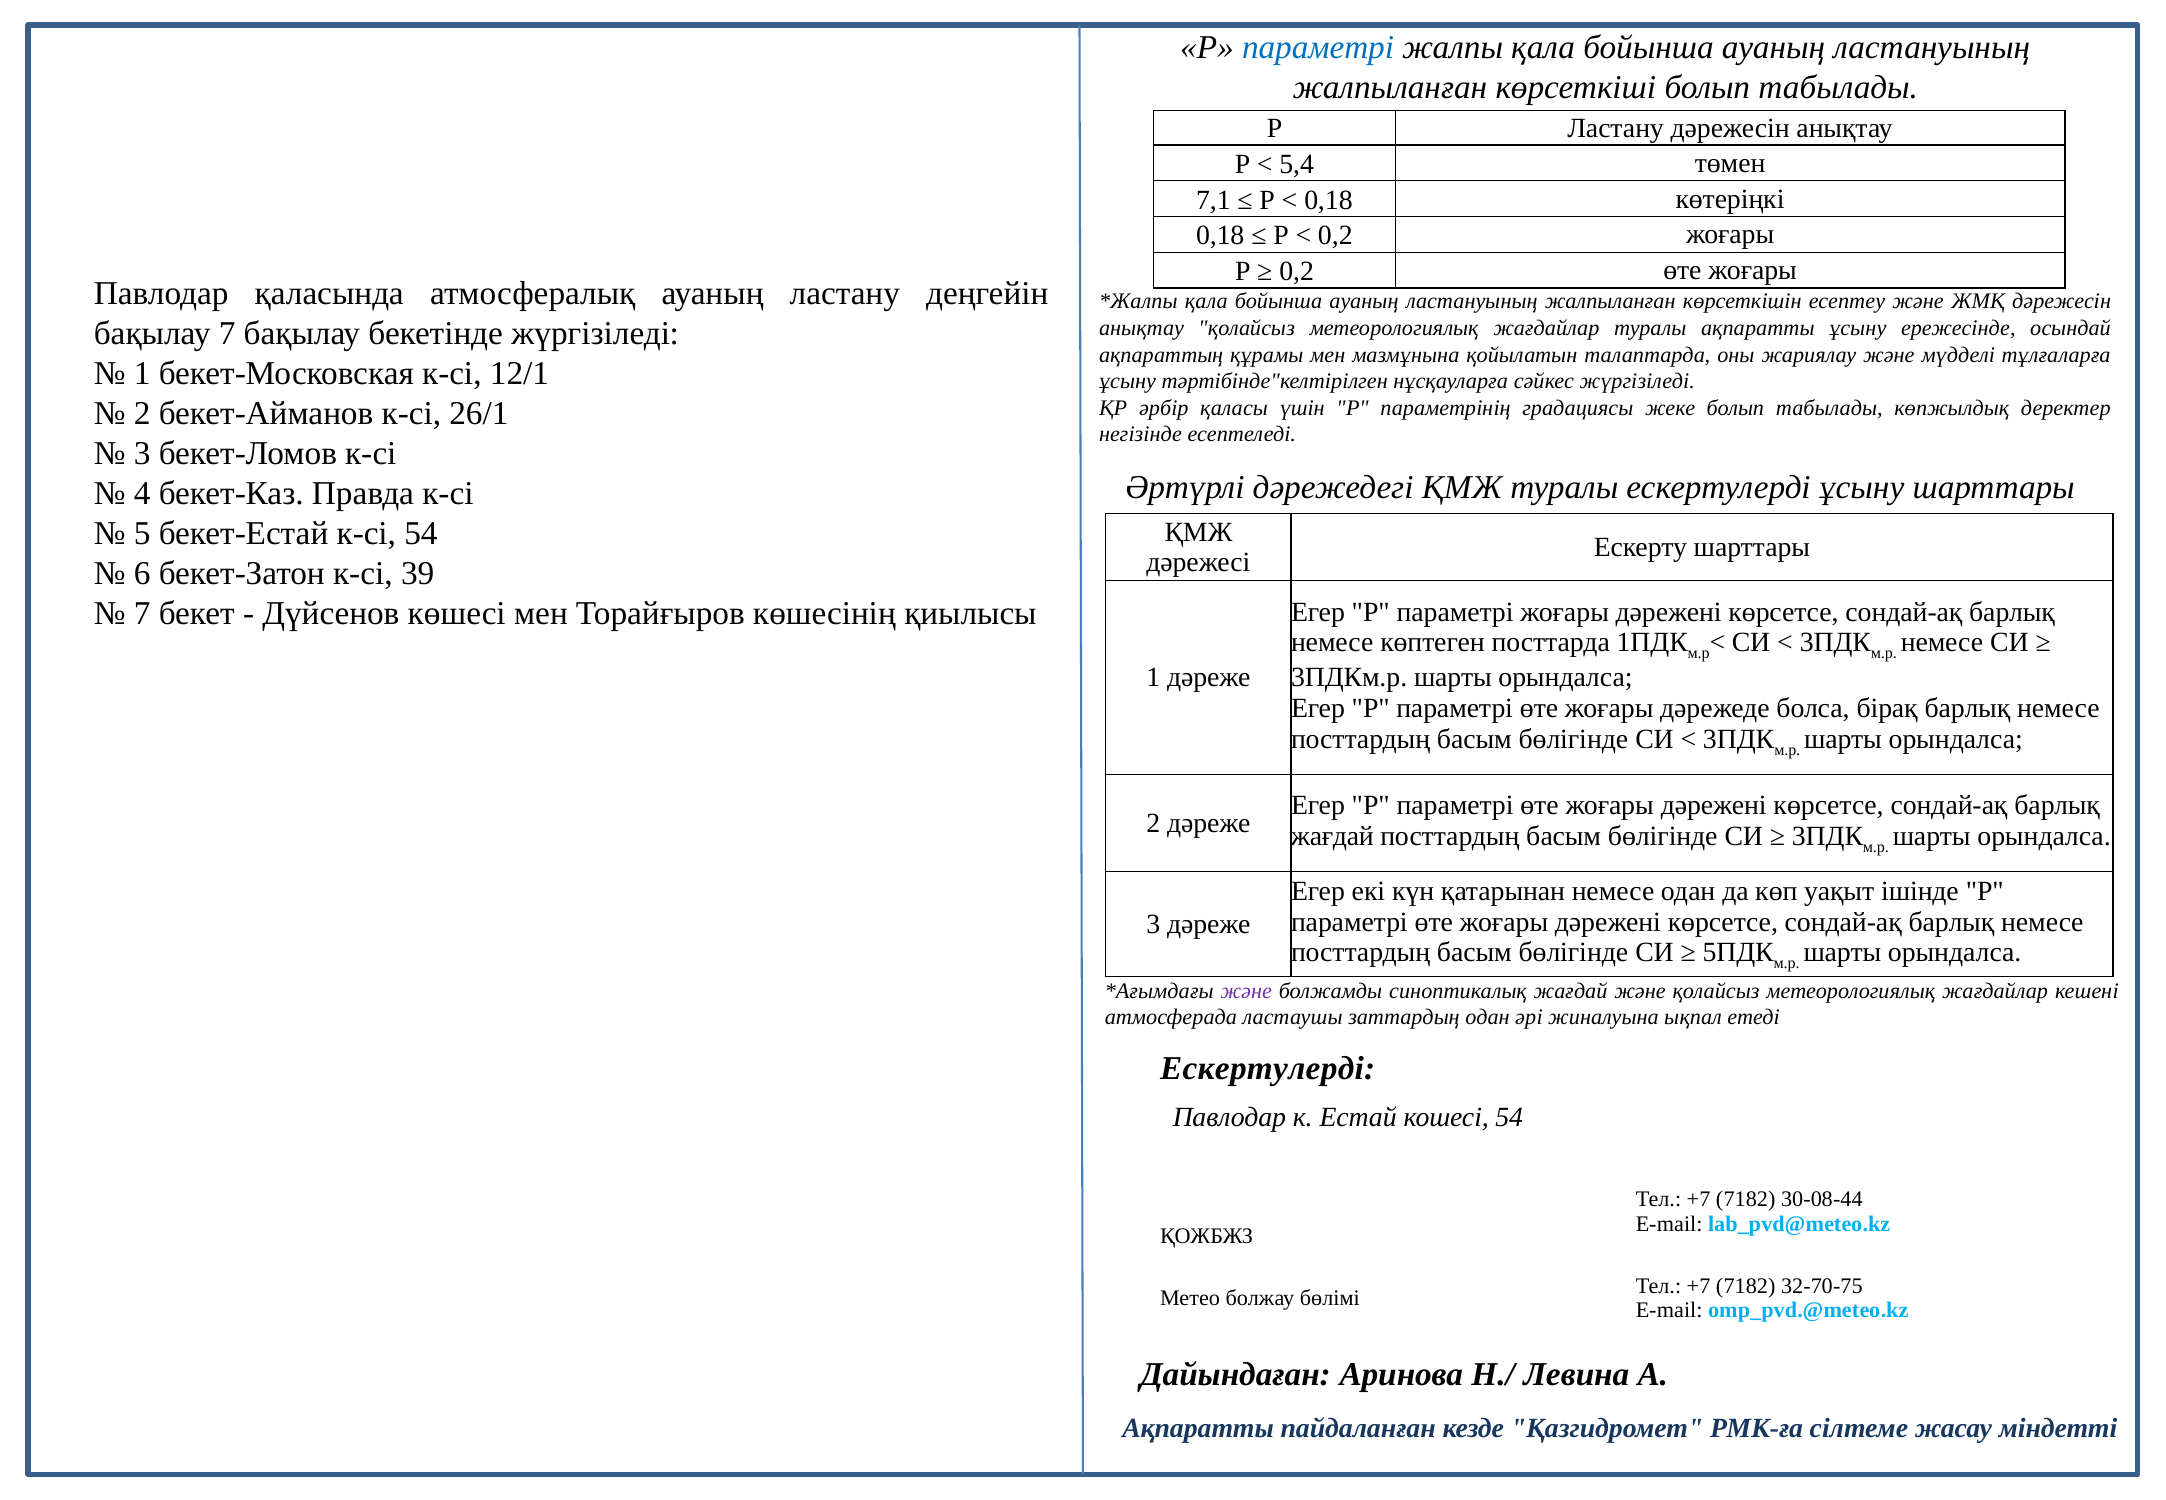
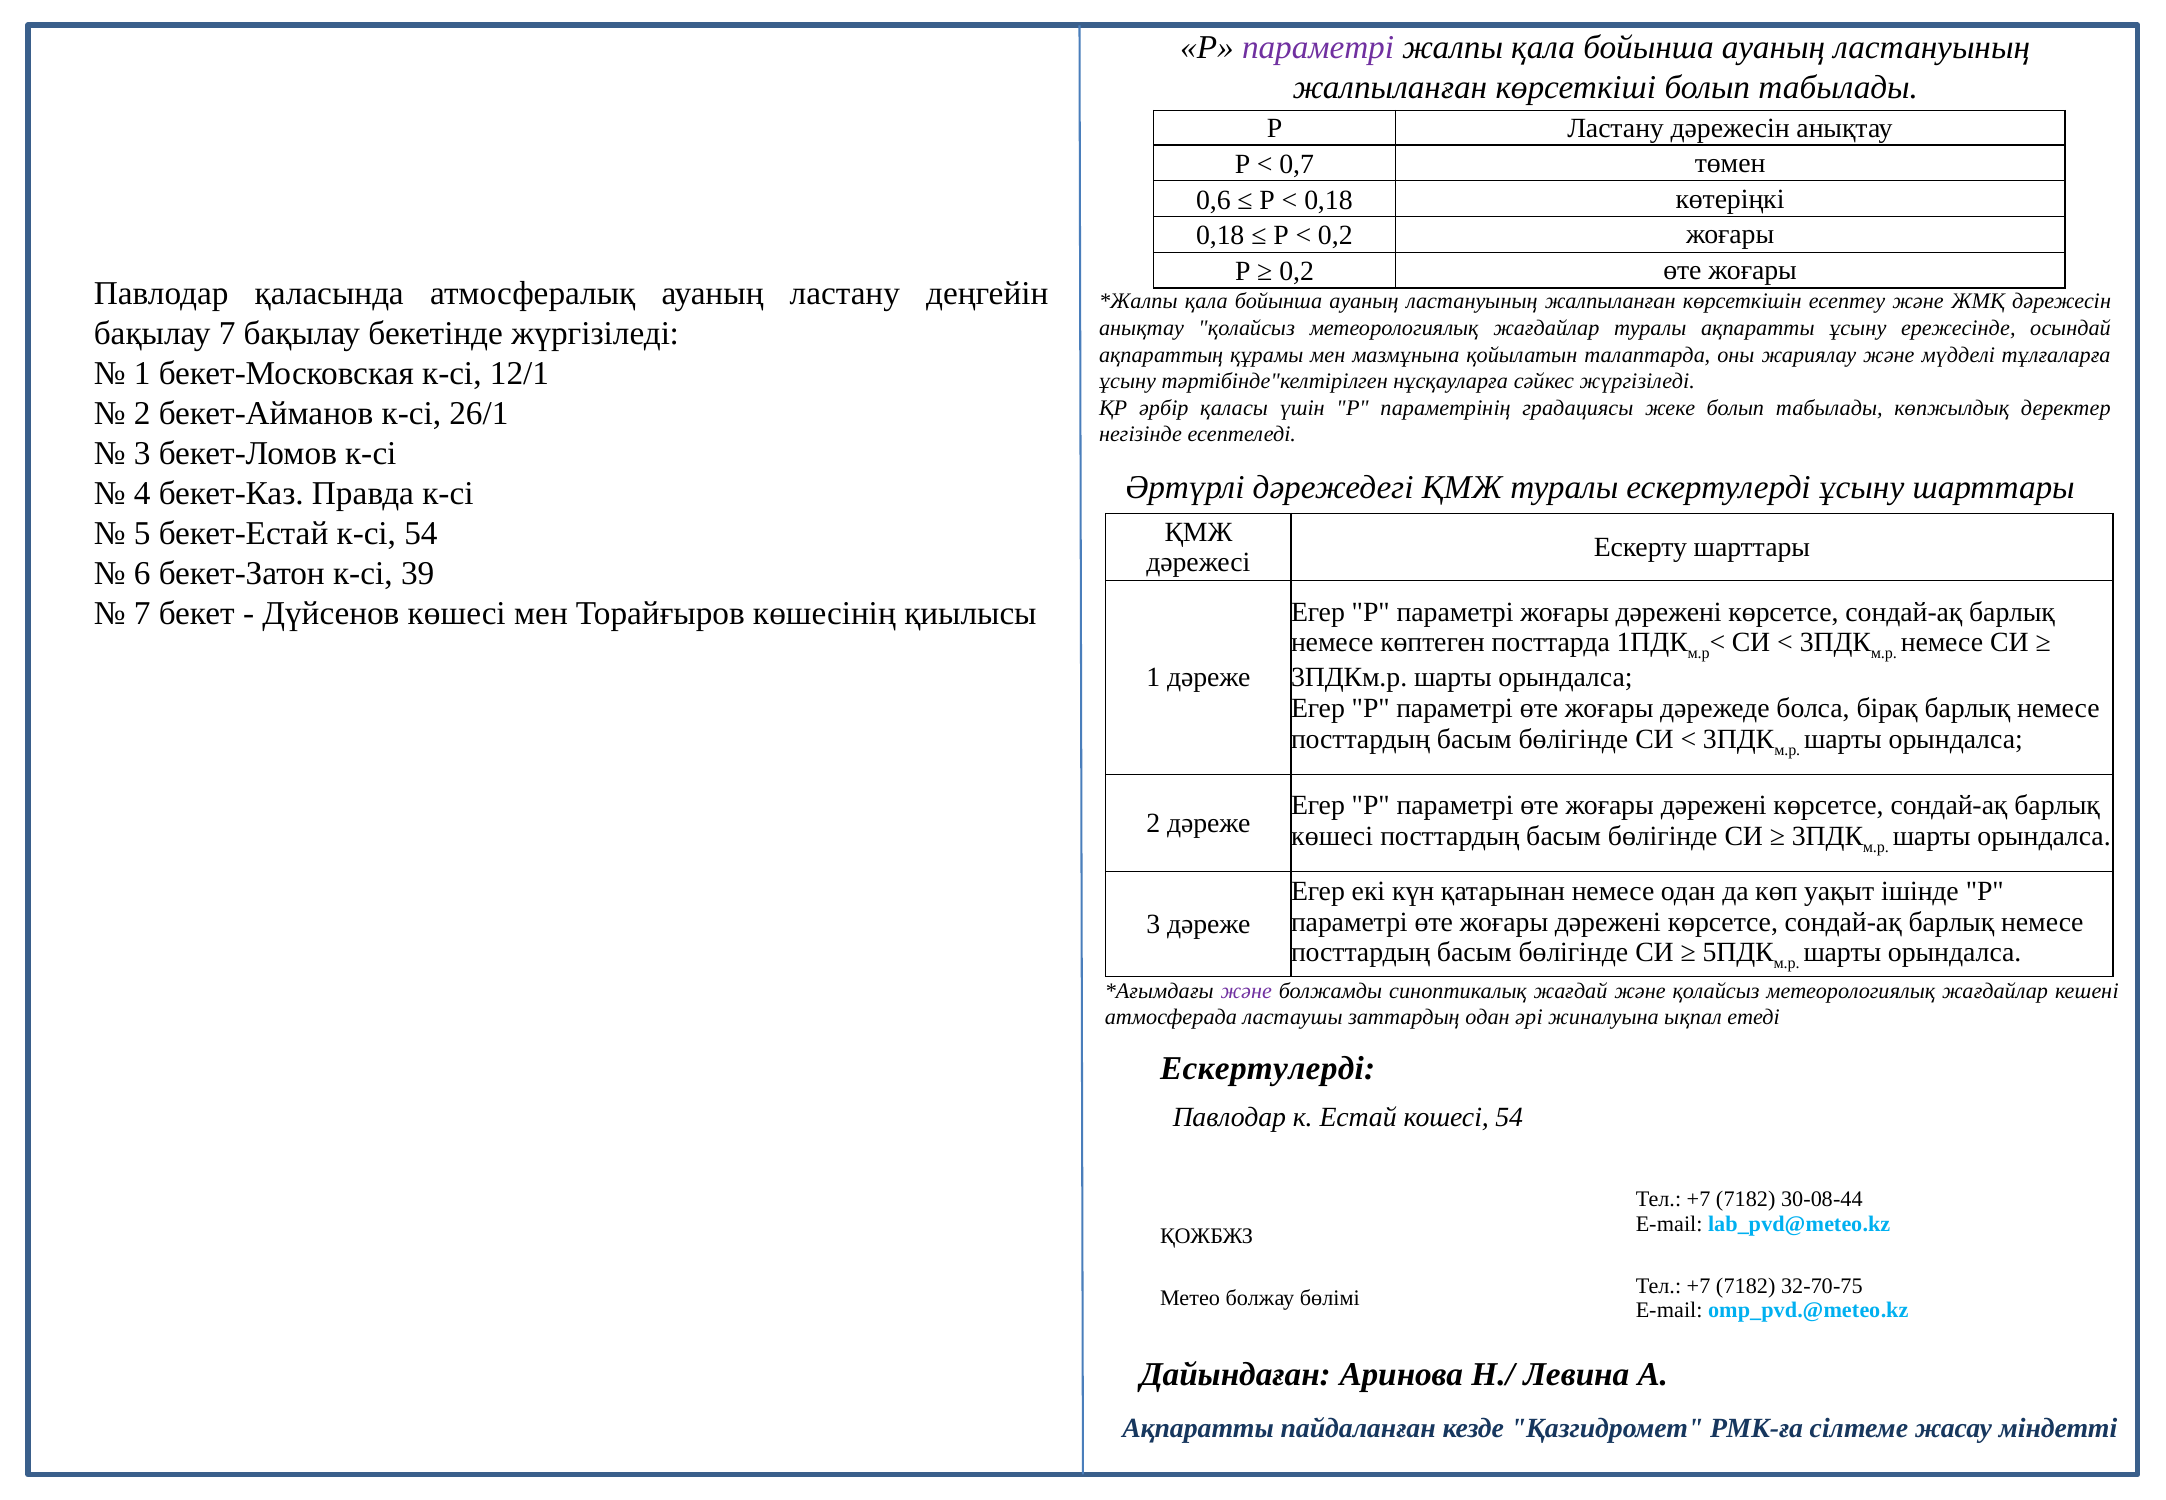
параметрі at (1318, 48) colour: blue -> purple
5,4: 5,4 -> 0,7
7,1: 7,1 -> 0,6
жағдай at (1332, 836): жағдай -> көшесі
